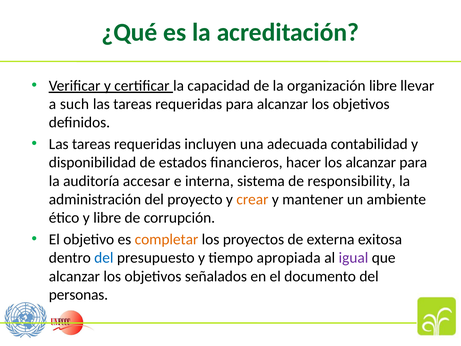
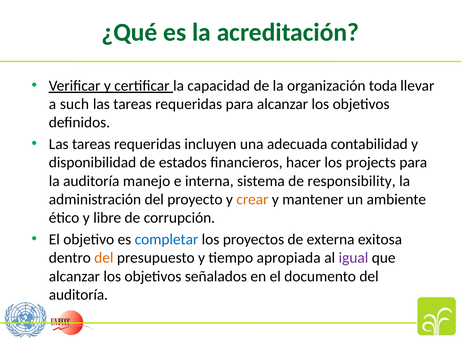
organización libre: libre -> toda
los alcanzar: alcanzar -> projects
accesar: accesar -> manejo
completar colour: orange -> blue
del at (104, 258) colour: blue -> orange
personas at (78, 295): personas -> auditoría
